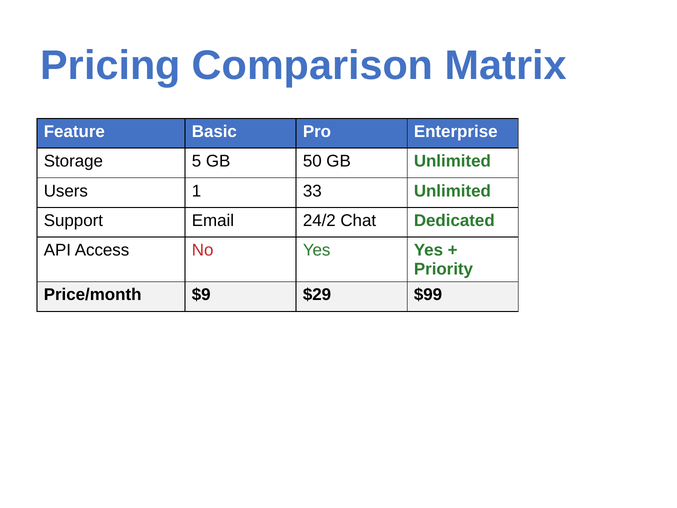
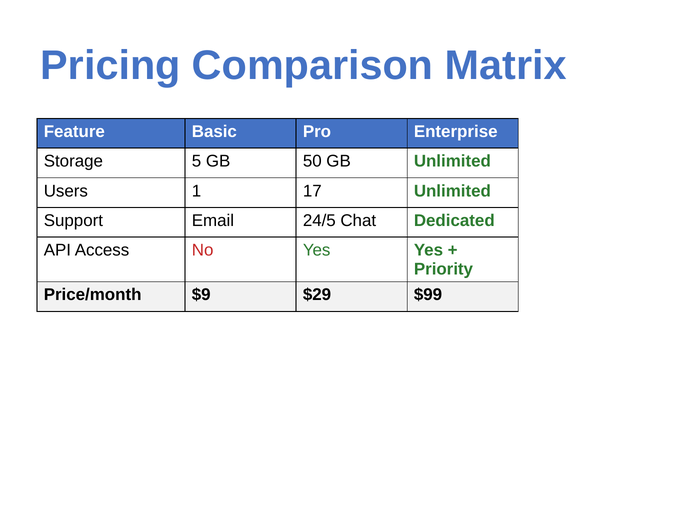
33: 33 -> 17
24/2: 24/2 -> 24/5
